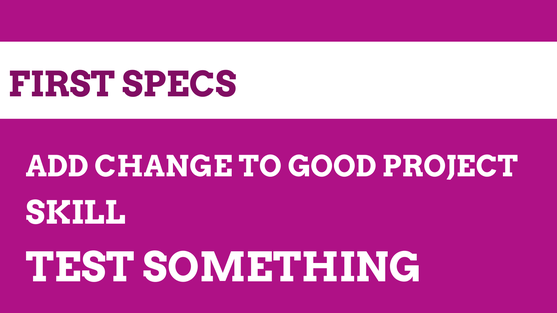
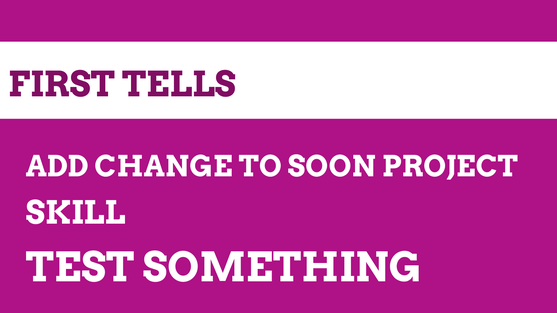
SPECS: SPECS -> TELLS
GOOD: GOOD -> SOON
